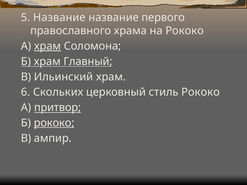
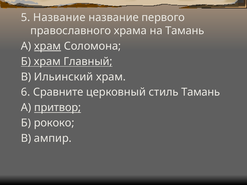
на Рококо: Рококо -> Тамань
Скольких: Скольких -> Сравните
стиль Рококо: Рококо -> Тамань
рококо at (54, 123) underline: present -> none
